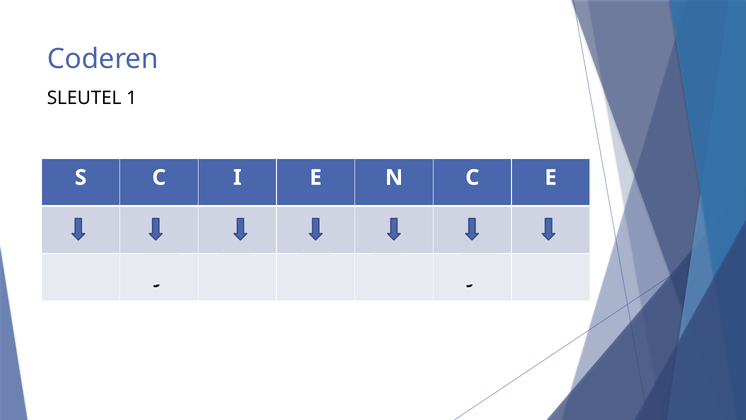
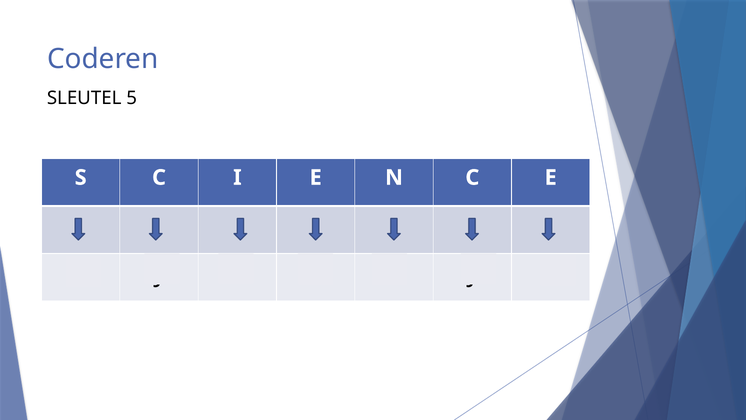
1: 1 -> 5
